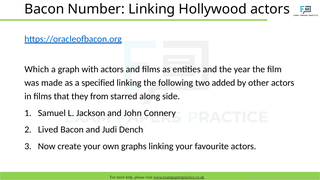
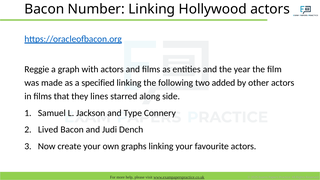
Which: Which -> Reggie
from: from -> lines
John: John -> Type
